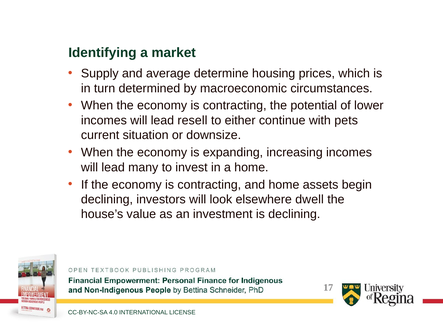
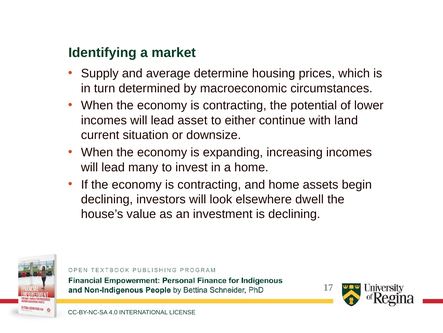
resell: resell -> asset
pets: pets -> land
